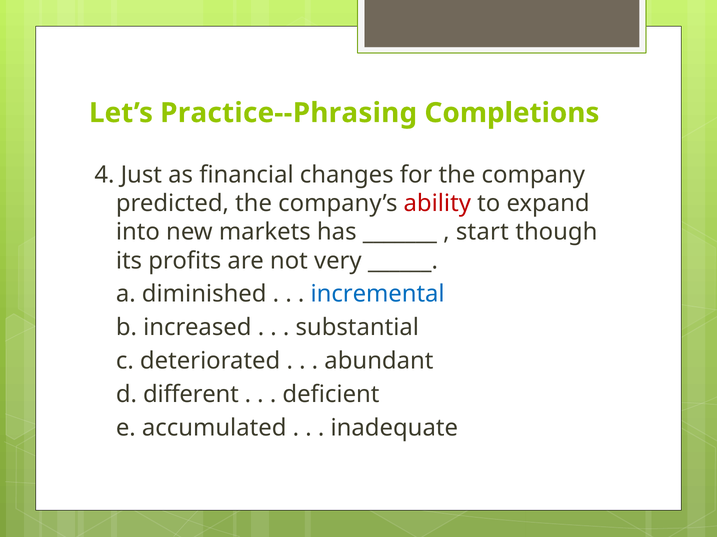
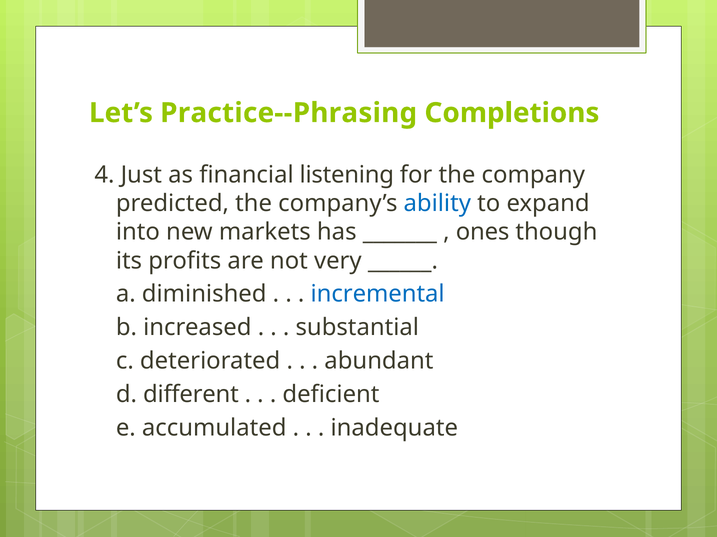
changes: changes -> listening
ability colour: red -> blue
start: start -> ones
